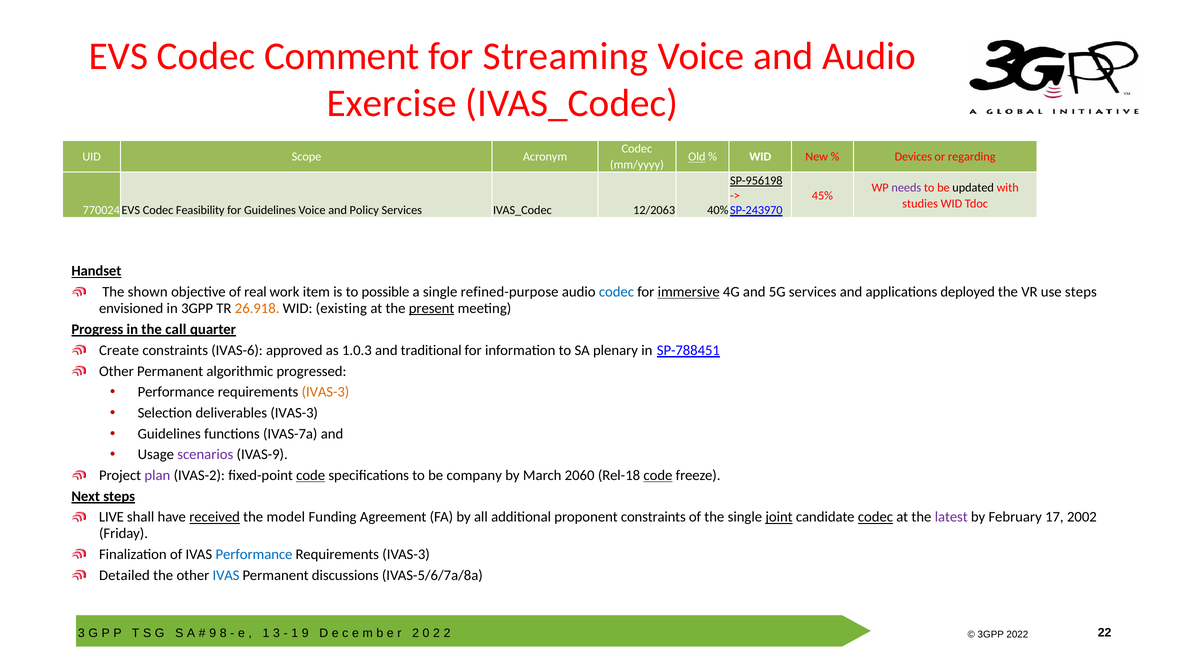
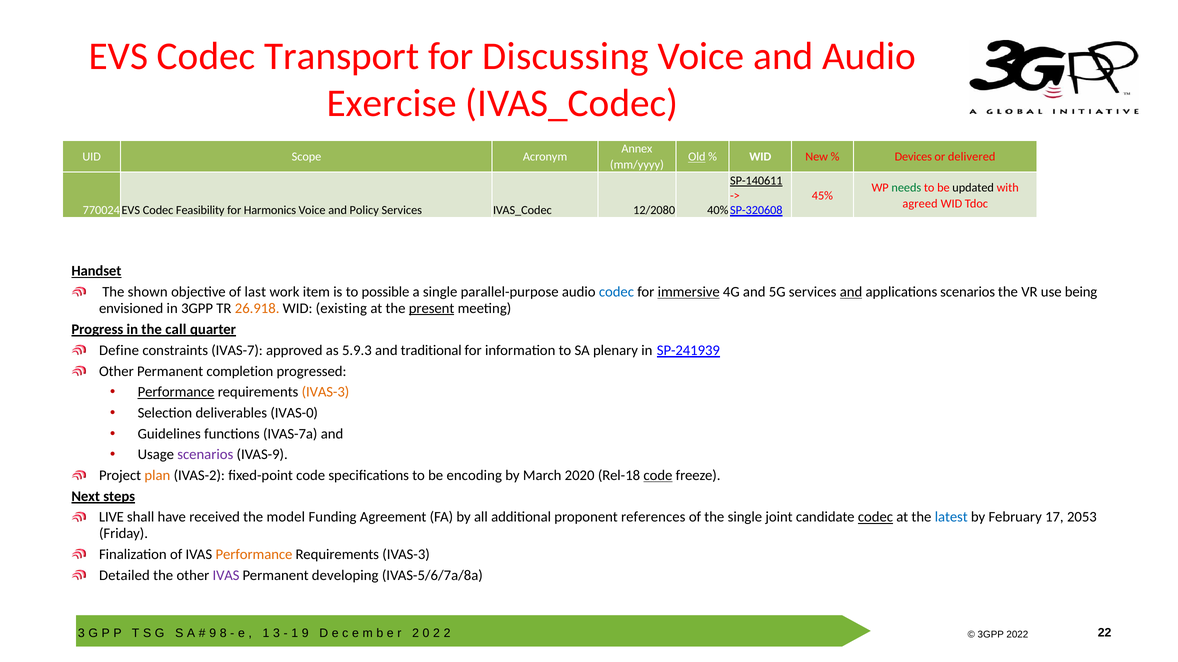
Comment: Comment -> Transport
Streaming: Streaming -> Discussing
Codec at (637, 149): Codec -> Annex
regarding: regarding -> delivered
SP-956198: SP-956198 -> SP-140611
needs colour: purple -> green
studies: studies -> agreed
for Guidelines: Guidelines -> Harmonics
12/2063: 12/2063 -> 12/2080
SP-243970: SP-243970 -> SP-320608
real: real -> last
refined-purpose: refined-purpose -> parallel-purpose
and at (851, 292) underline: none -> present
applications deployed: deployed -> scenarios
use steps: steps -> being
Create: Create -> Define
IVAS-6: IVAS-6 -> IVAS-7
1.0.3: 1.0.3 -> 5.9.3
SP-788451: SP-788451 -> SP-241939
algorithmic: algorithmic -> completion
Performance at (176, 392) underline: none -> present
deliverables IVAS-3: IVAS-3 -> IVAS-0
plan colour: purple -> orange
code at (311, 476) underline: present -> none
company: company -> encoding
2060: 2060 -> 2020
received underline: present -> none
proponent constraints: constraints -> references
joint underline: present -> none
latest colour: purple -> blue
2002: 2002 -> 2053
Performance at (254, 555) colour: blue -> orange
IVAS at (226, 576) colour: blue -> purple
discussions: discussions -> developing
